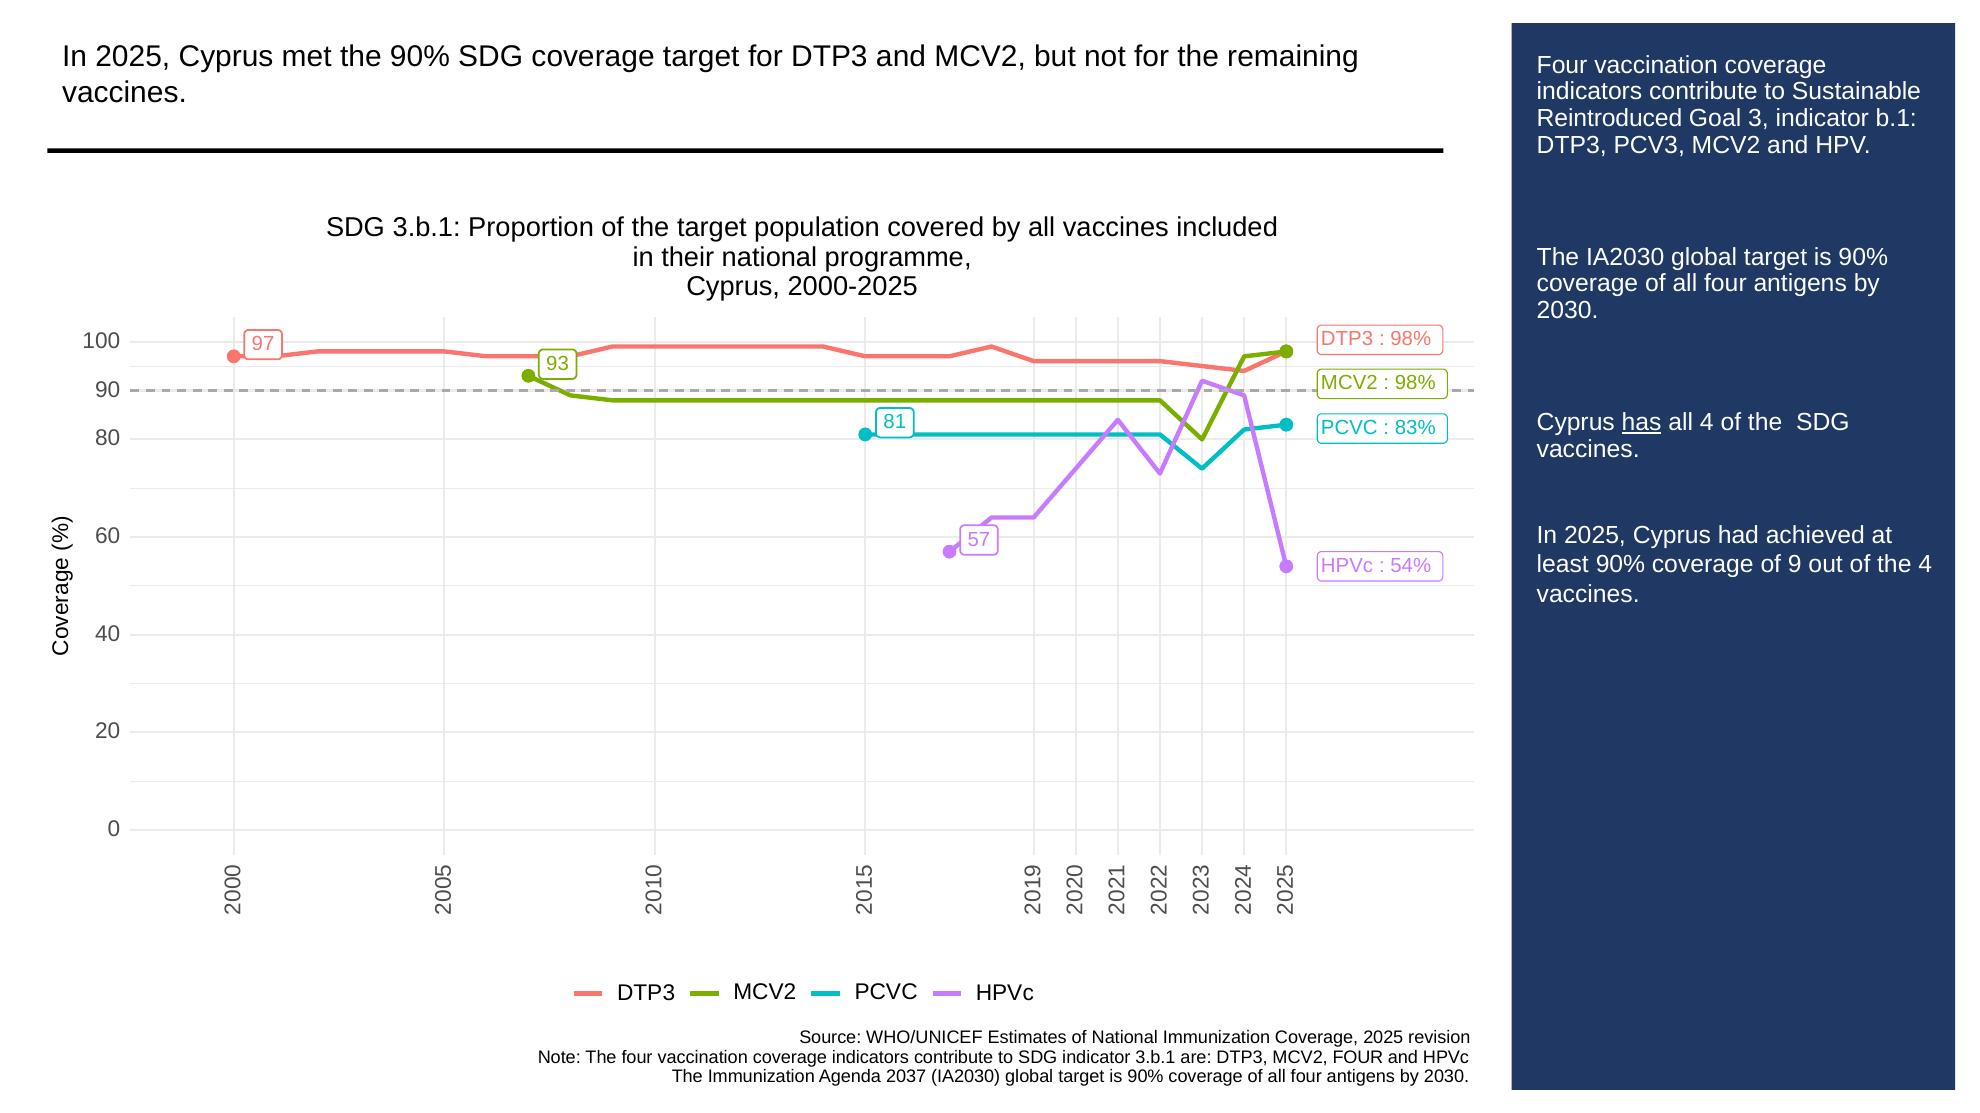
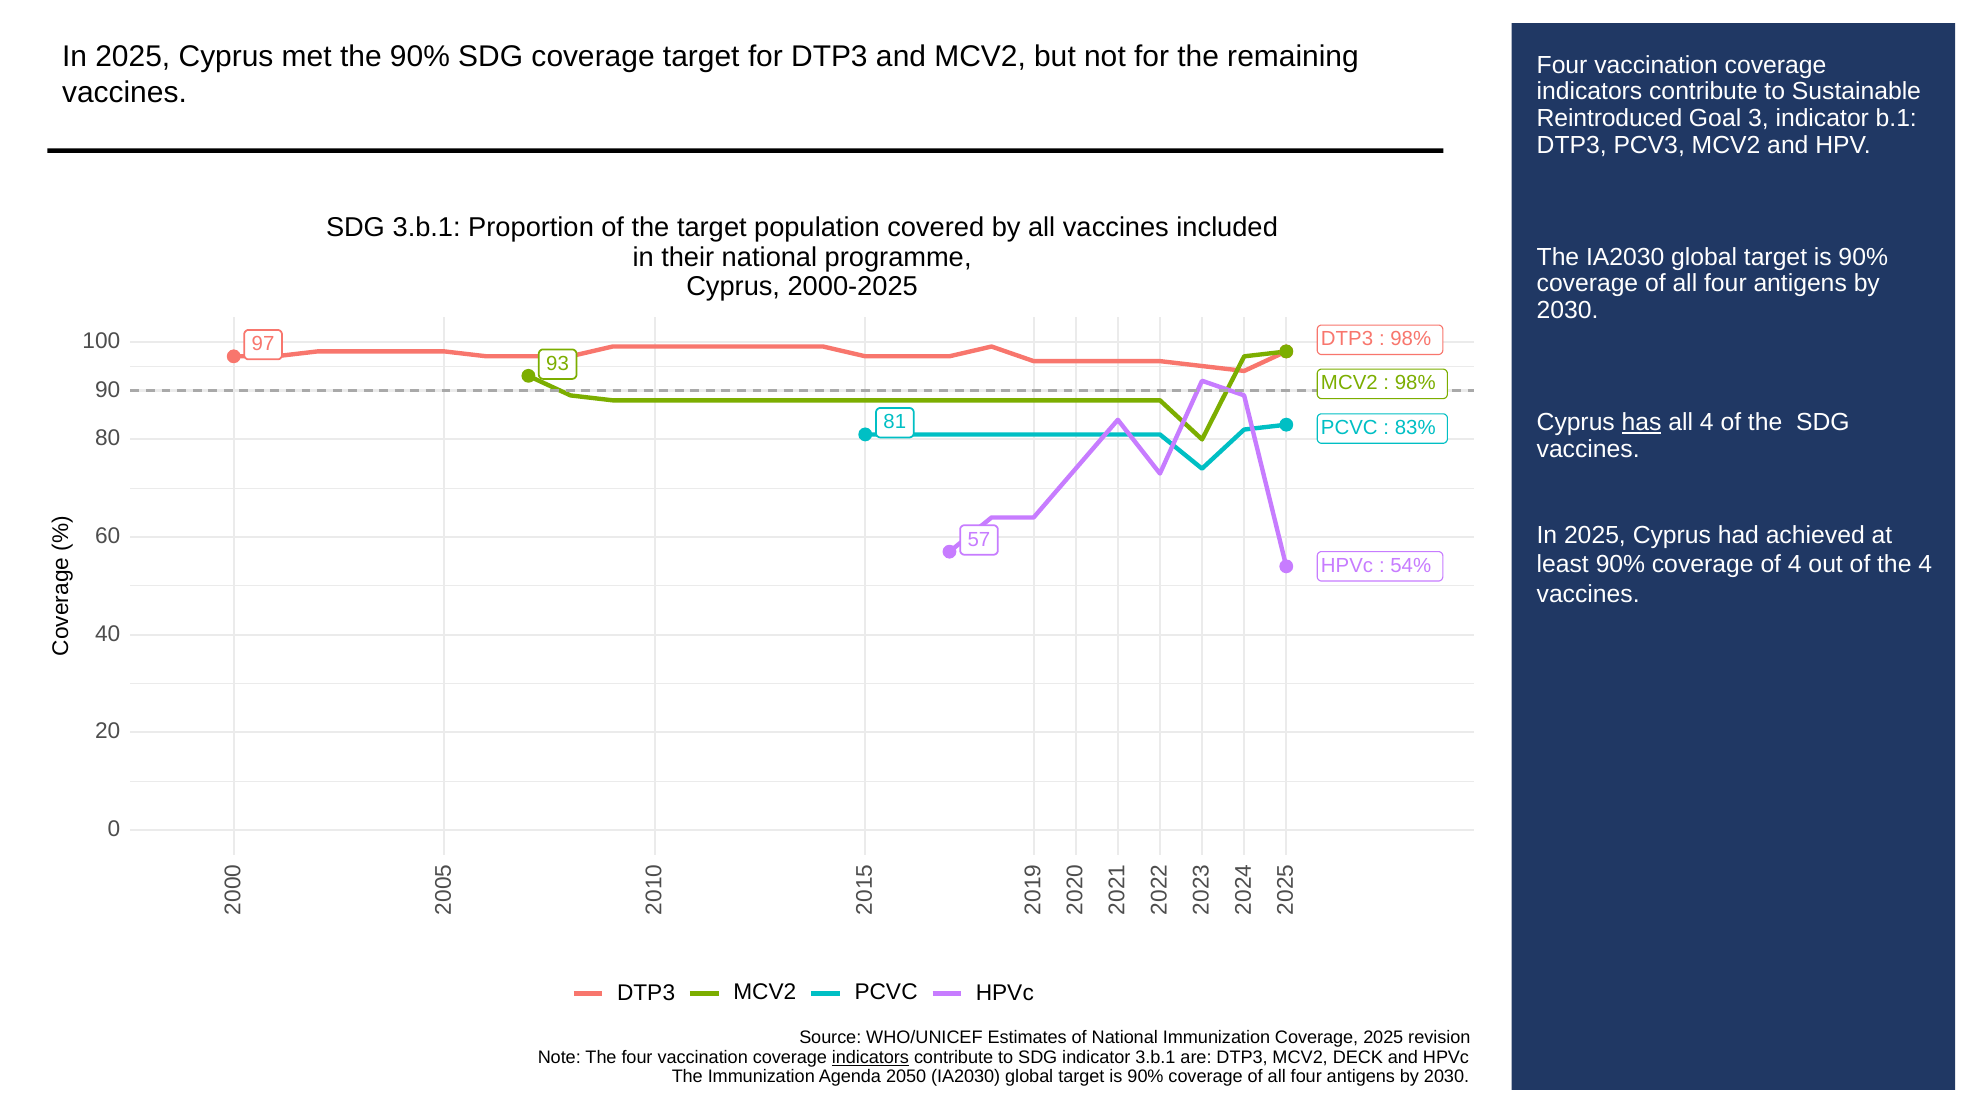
of 9: 9 -> 4
indicators at (870, 1058) underline: none -> present
MCV2 FOUR: FOUR -> DECK
2037: 2037 -> 2050
